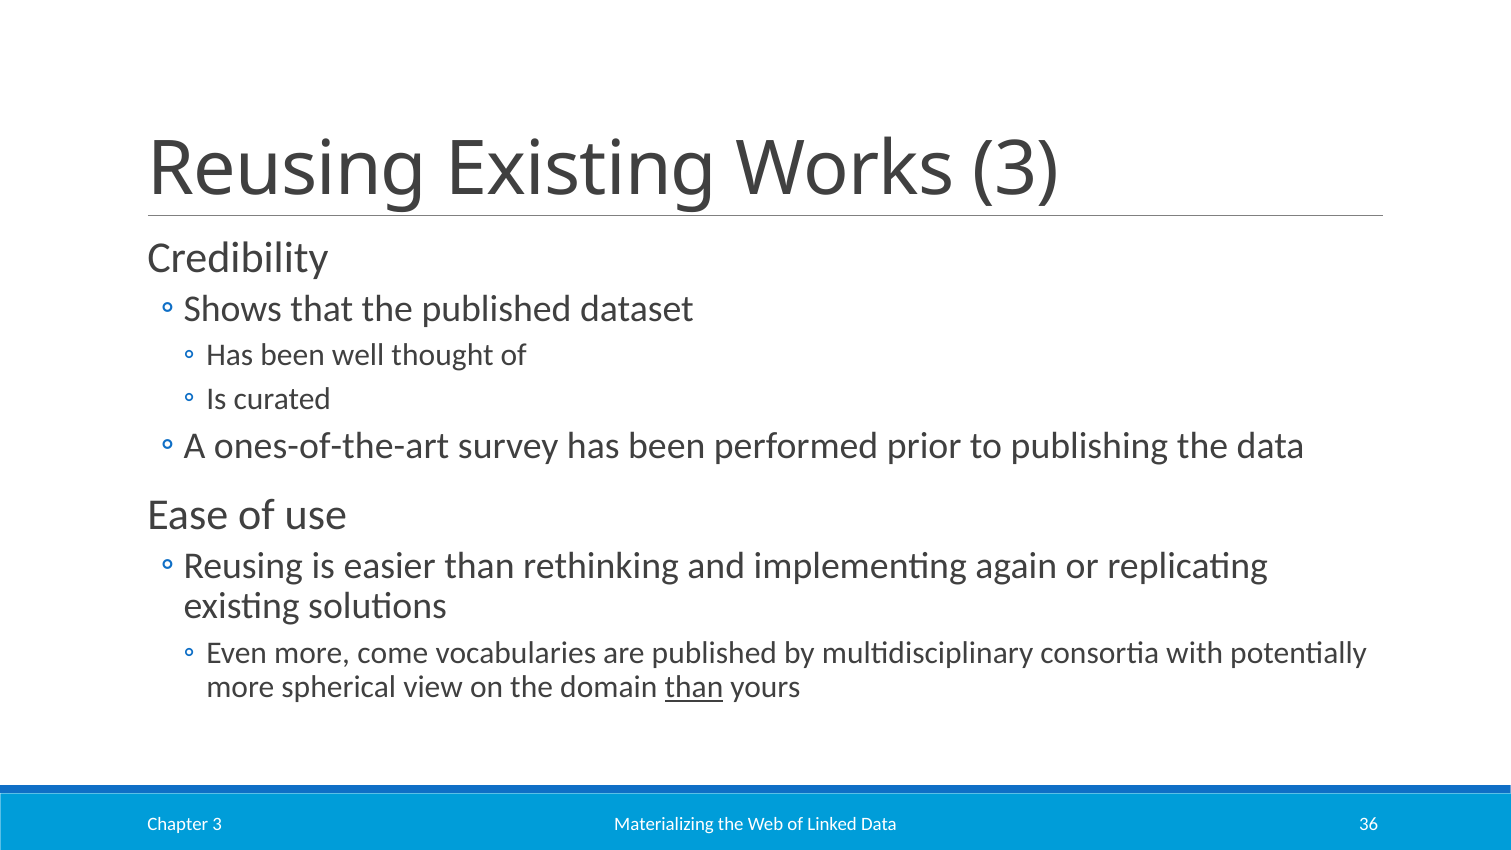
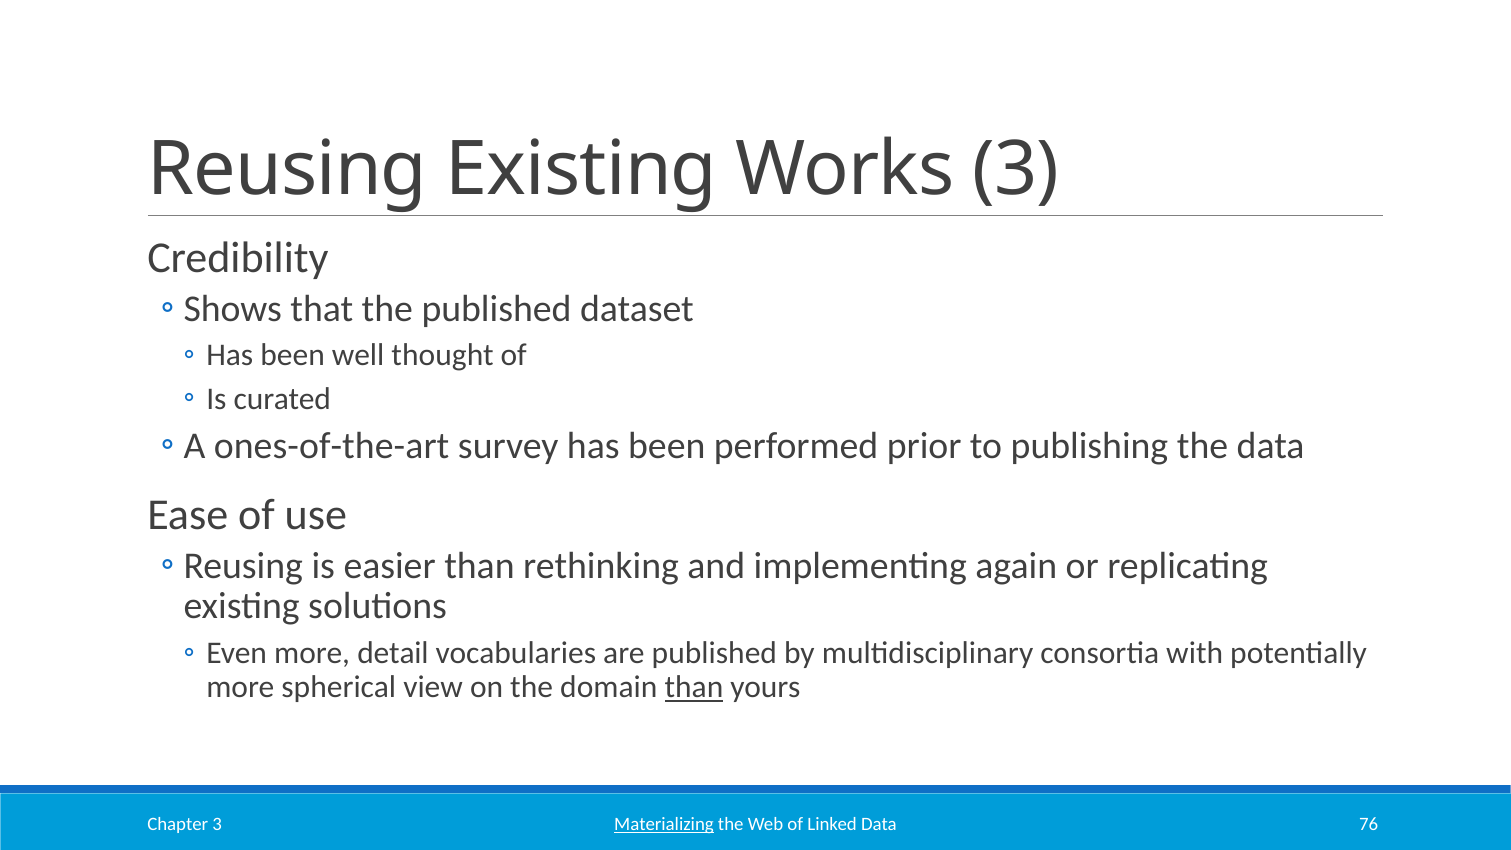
come: come -> detail
Materializing underline: none -> present
36: 36 -> 76
